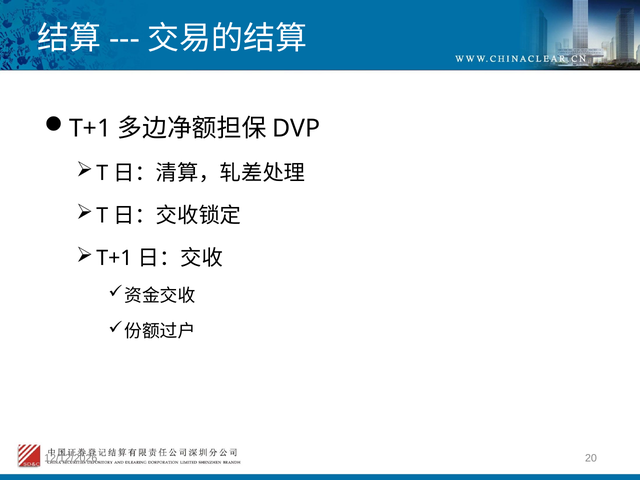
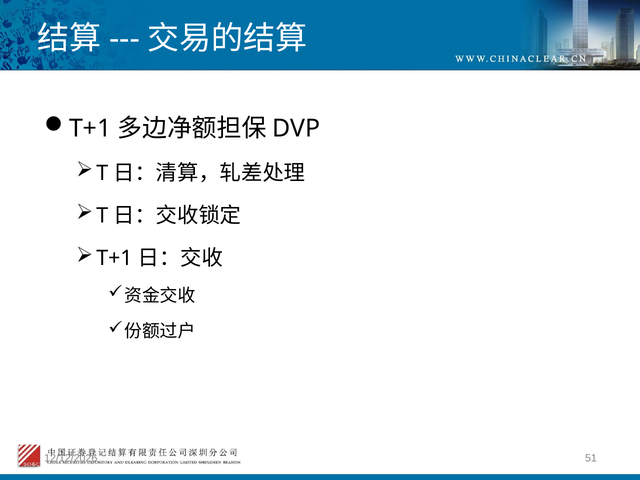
20: 20 -> 51
